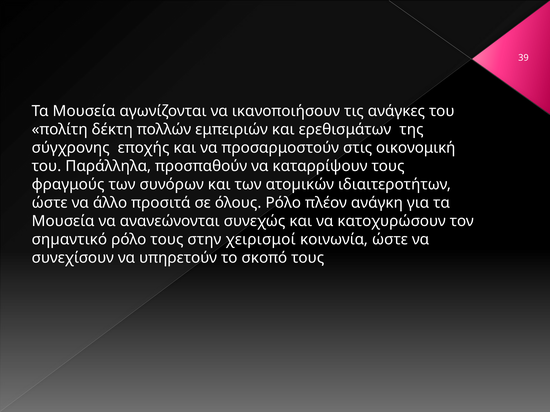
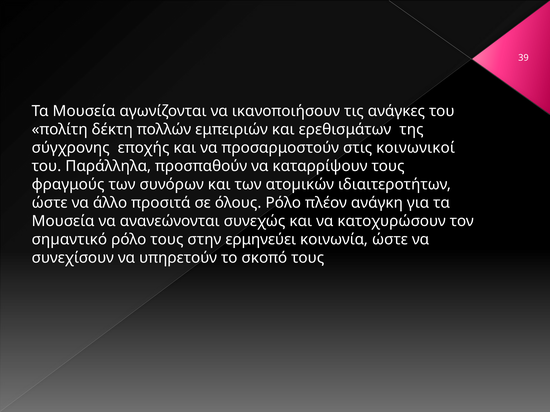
οικονομική: οικονομική -> κοινωνικοί
χειρισμοί: χειρισμοί -> ερμηνεύει
